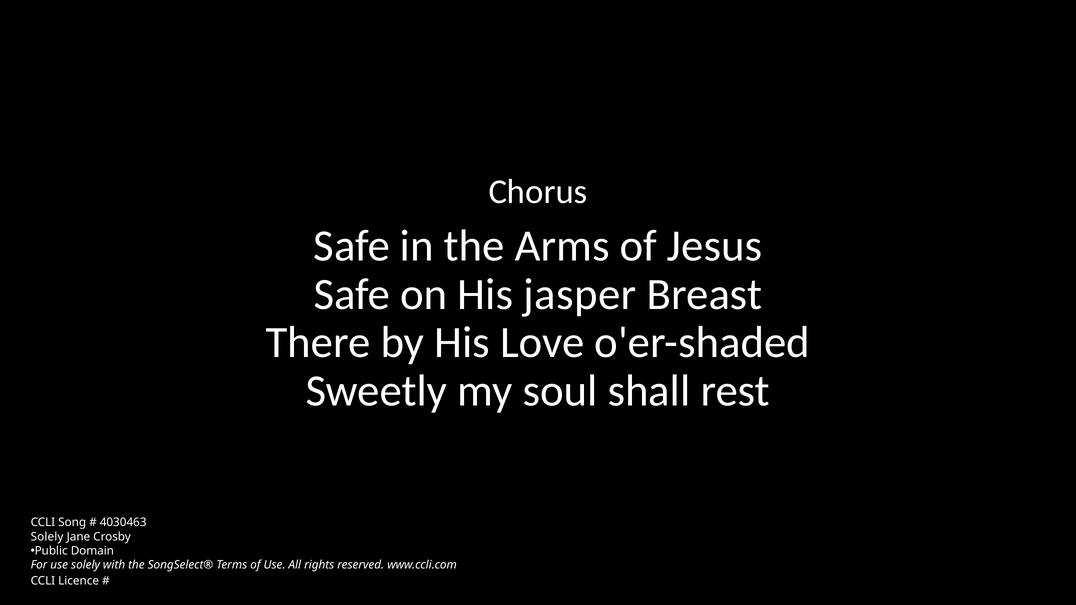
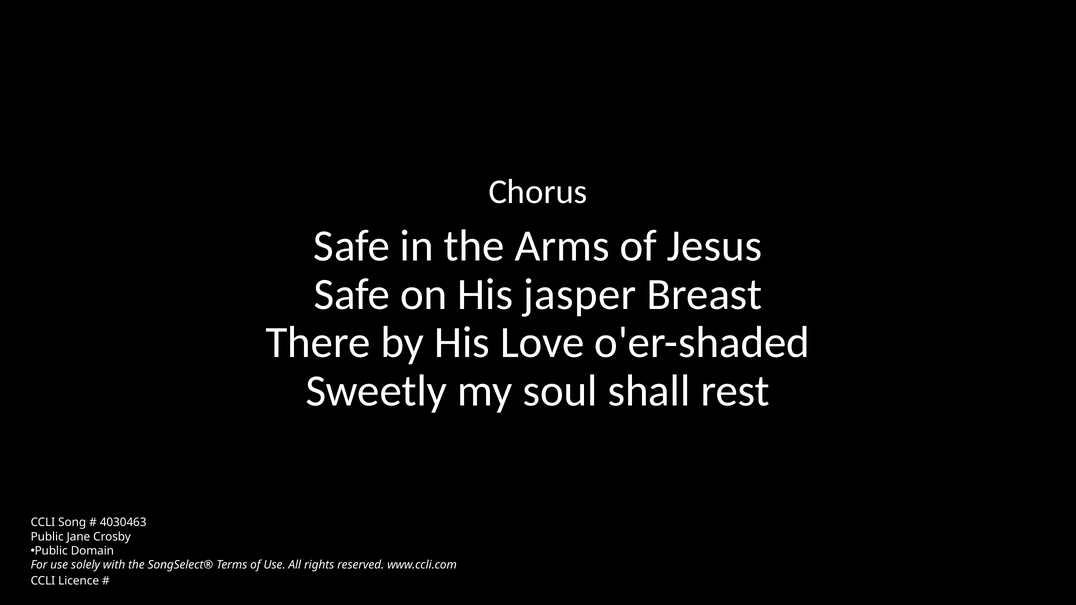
Solely at (47, 537): Solely -> Public
